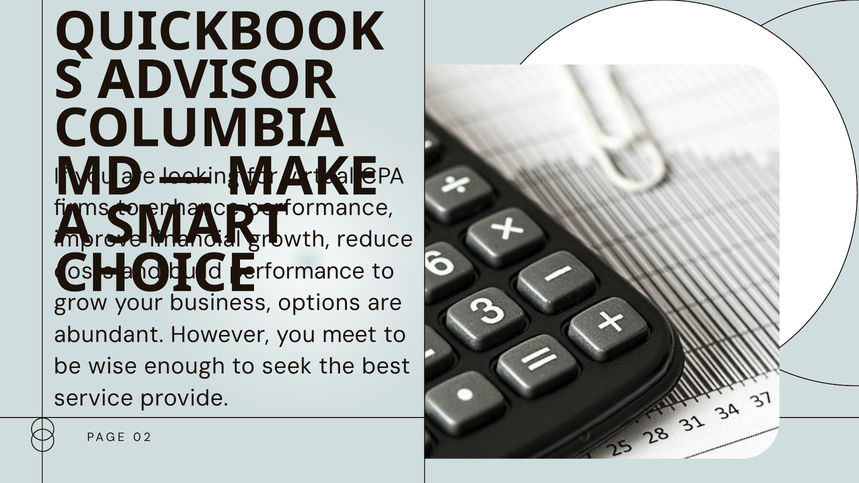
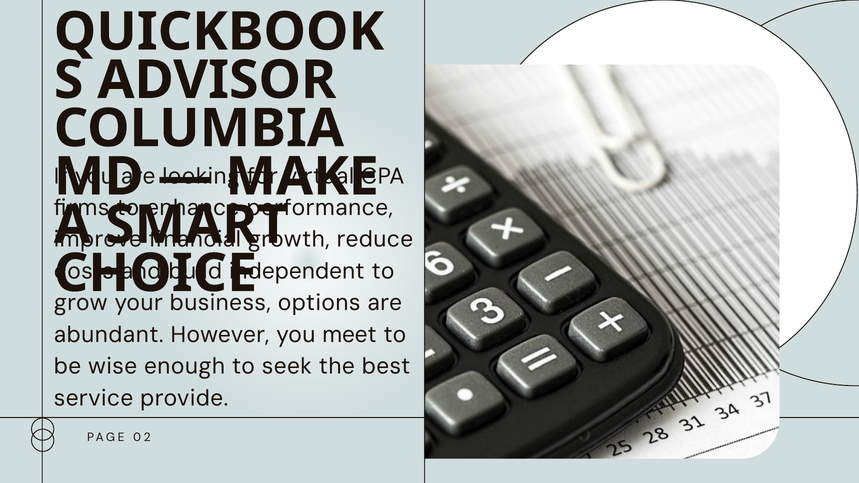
performance at (297, 271): performance -> independent
